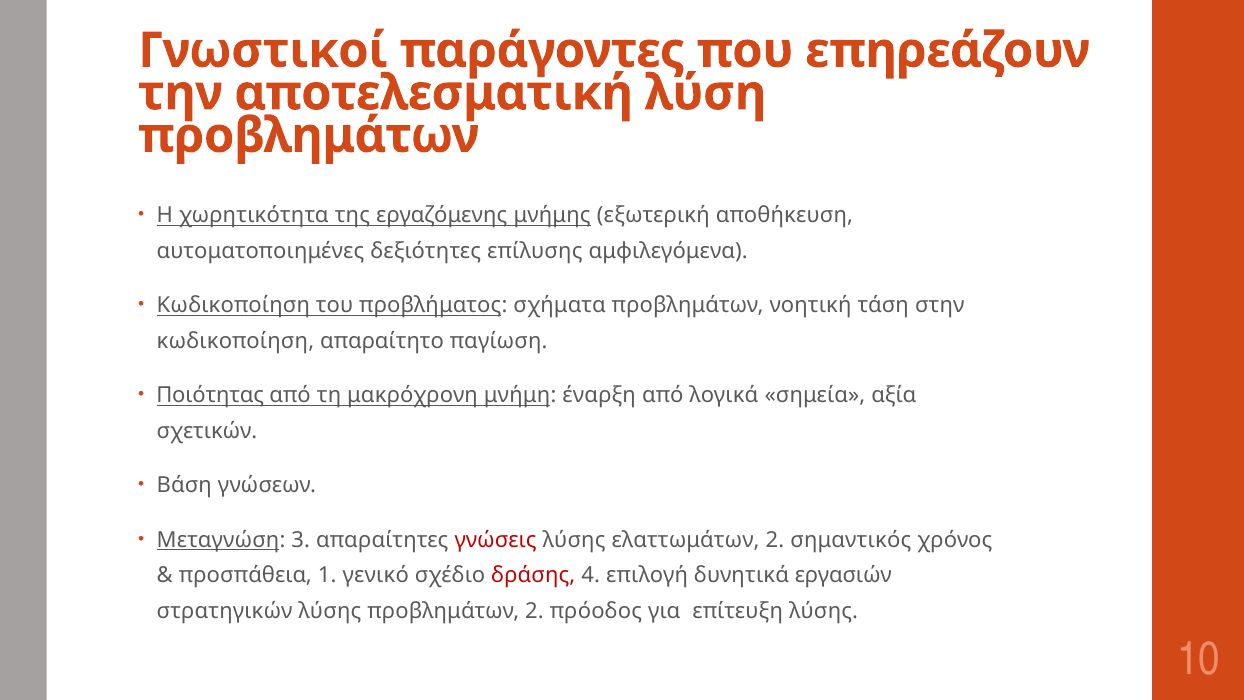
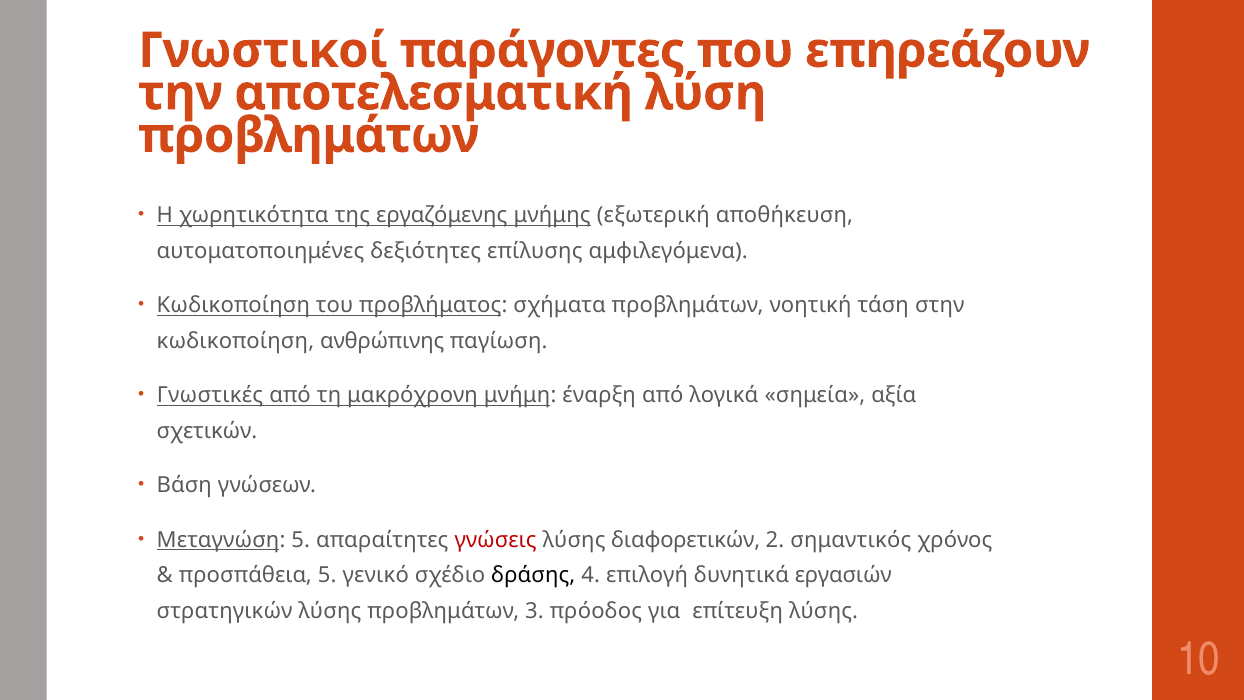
απαραίτητο: απαραίτητο -> ανθρώπινης
Ποιότητας: Ποιότητας -> Γνωστικές
Μεταγνώση 3: 3 -> 5
ελαττωμάτων: ελαττωμάτων -> διαφορετικών
προσπάθεια 1: 1 -> 5
δράσης colour: red -> black
προβλημάτων 2: 2 -> 3
